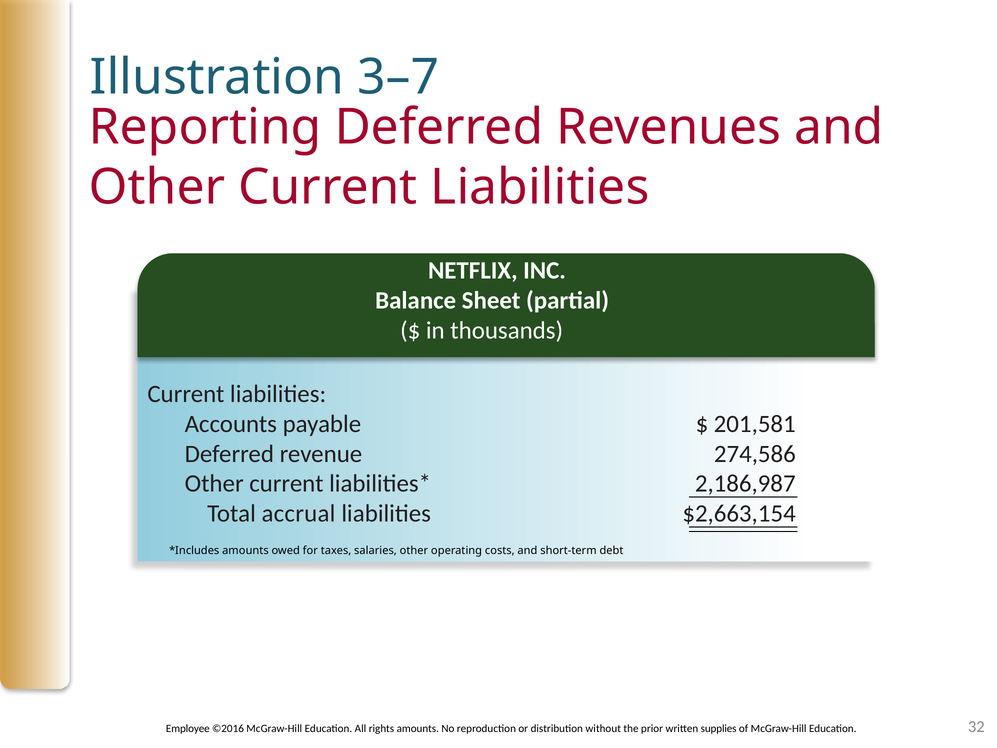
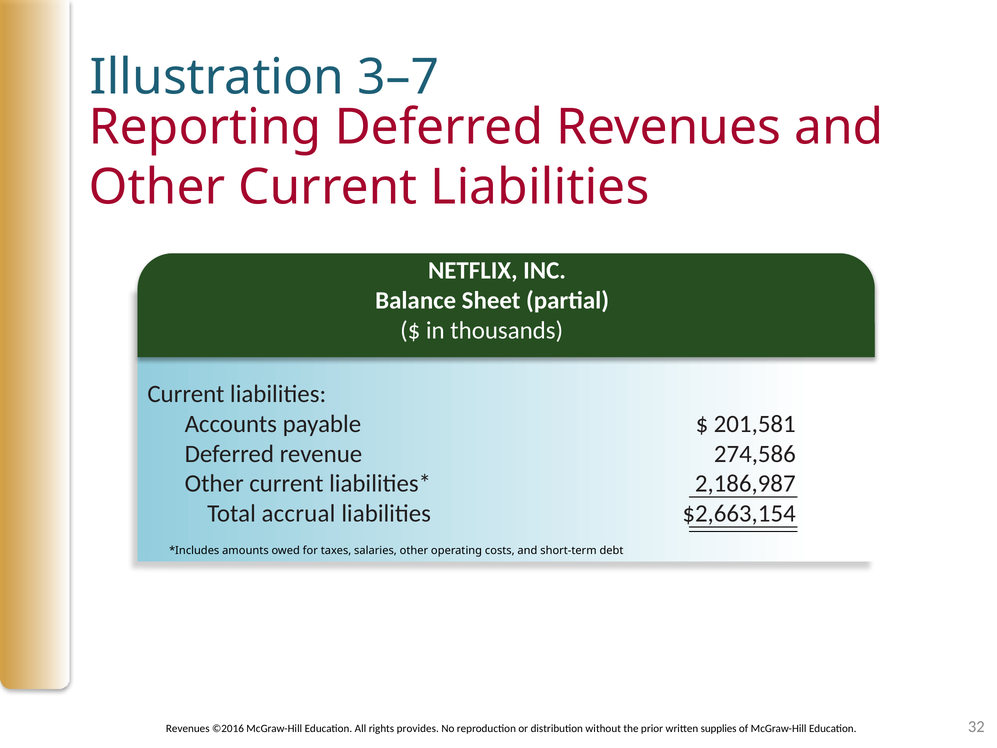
Employee at (188, 728): Employee -> Revenues
rights amounts: amounts -> provides
